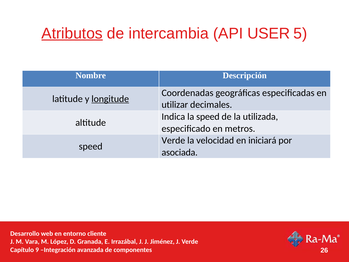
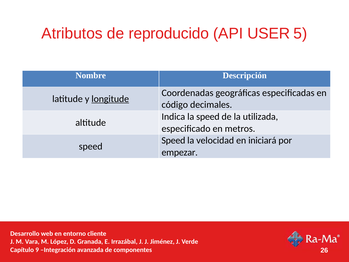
Atributos underline: present -> none
intercambia: intercambia -> reproducido
utilizar: utilizar -> código
Verde at (173, 140): Verde -> Speed
asociada: asociada -> empezar
